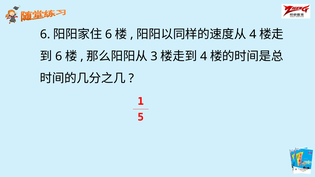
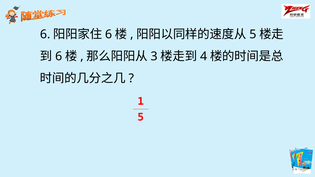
4 at (253, 34): 4 -> 5
